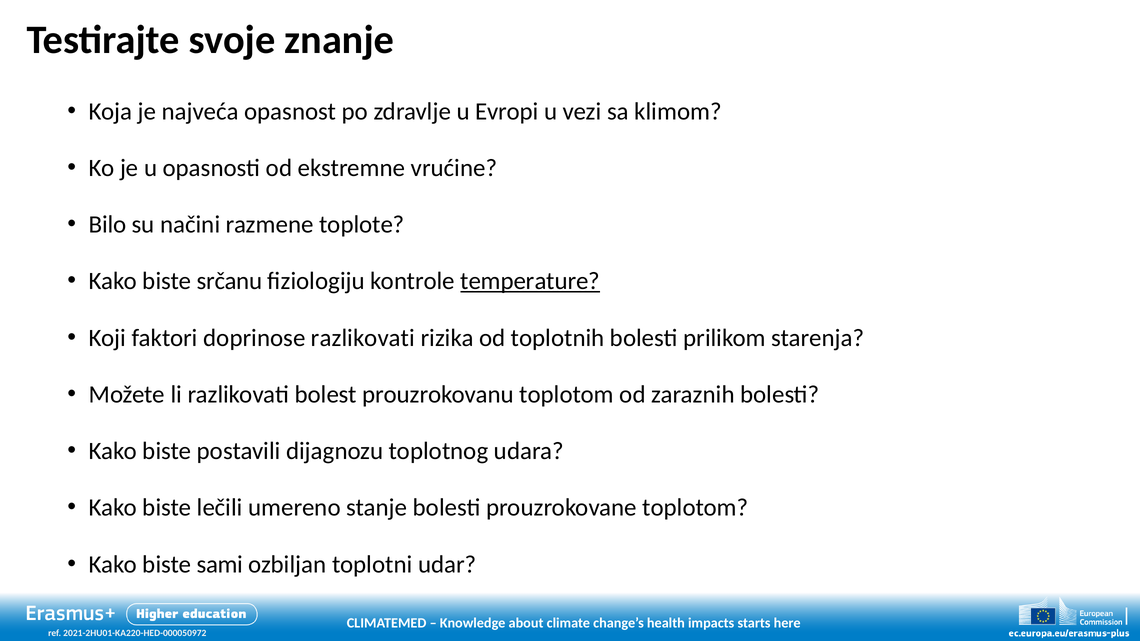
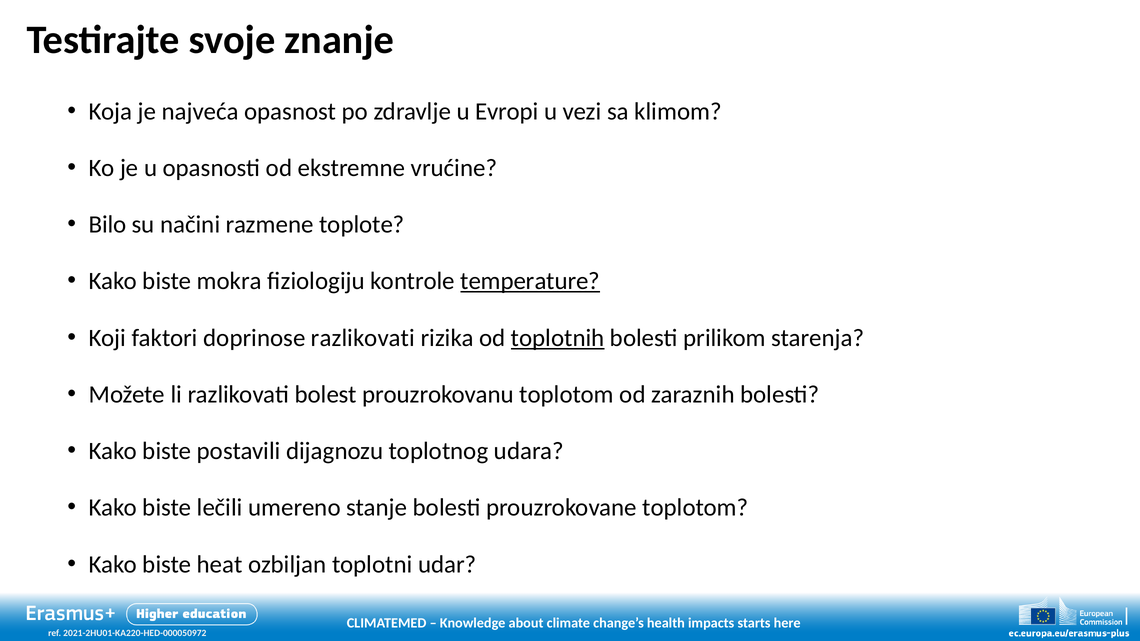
srčanu: srčanu -> mokra
toplotnih underline: none -> present
sami: sami -> heat
